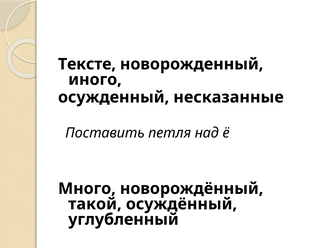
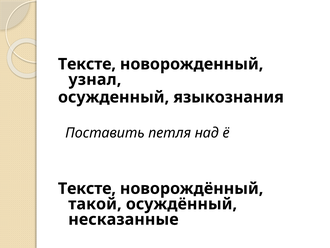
иного: иного -> узнал
несказанные: несказанные -> языкознания
Много at (87, 188): Много -> Тексте
углубленный: углубленный -> несказанные
